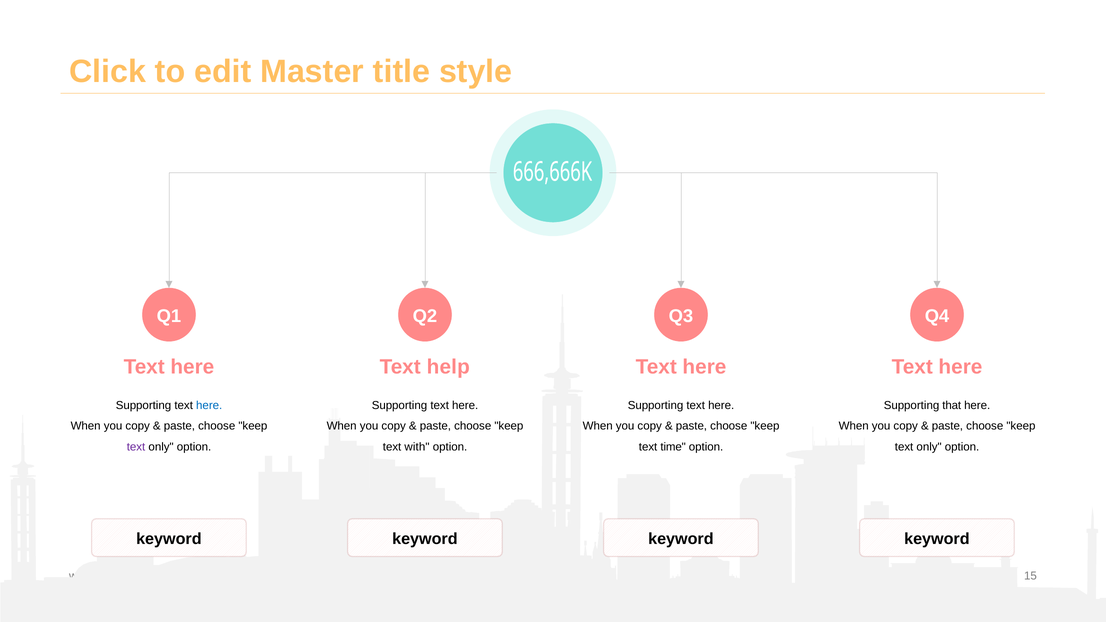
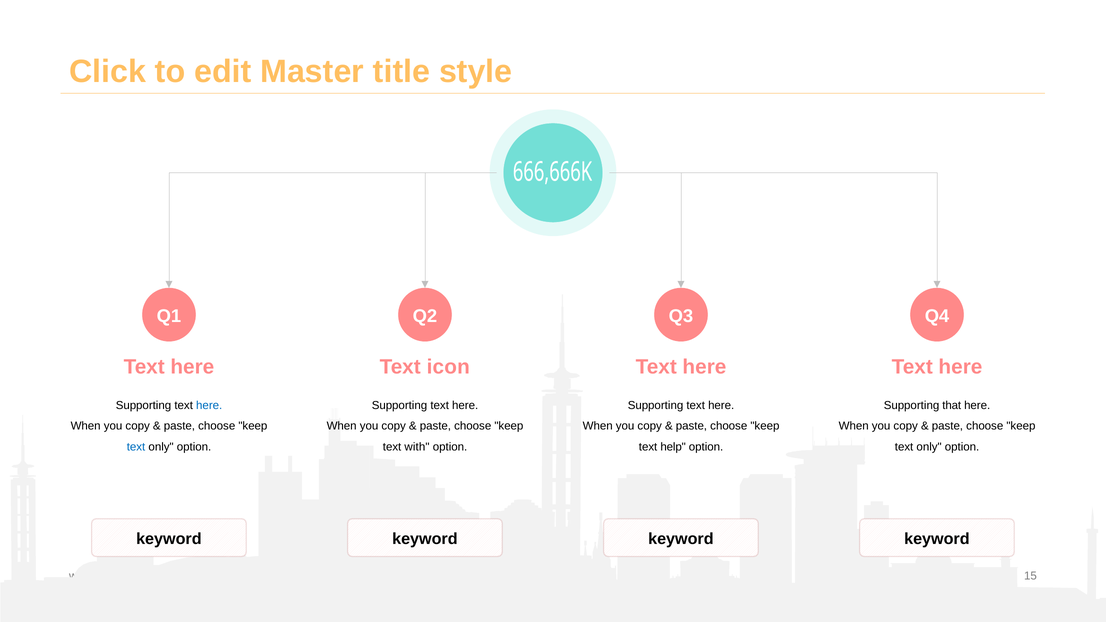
help: help -> icon
text at (136, 447) colour: purple -> blue
time: time -> help
